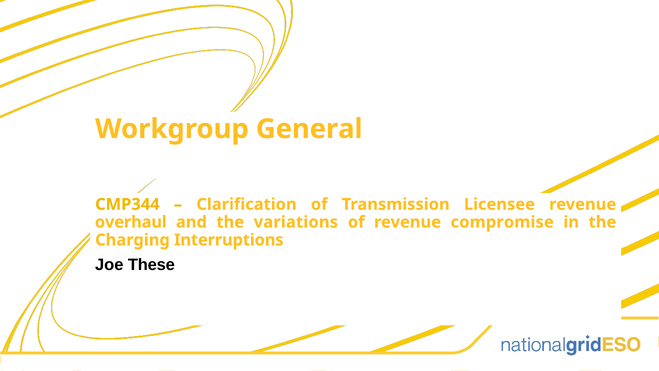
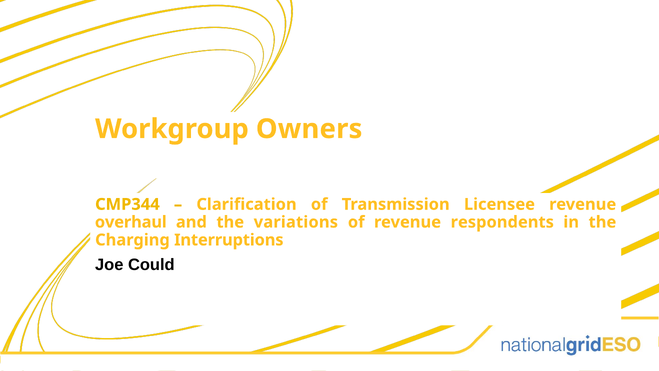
General: General -> Owners
compromise: compromise -> respondents
These: These -> Could
